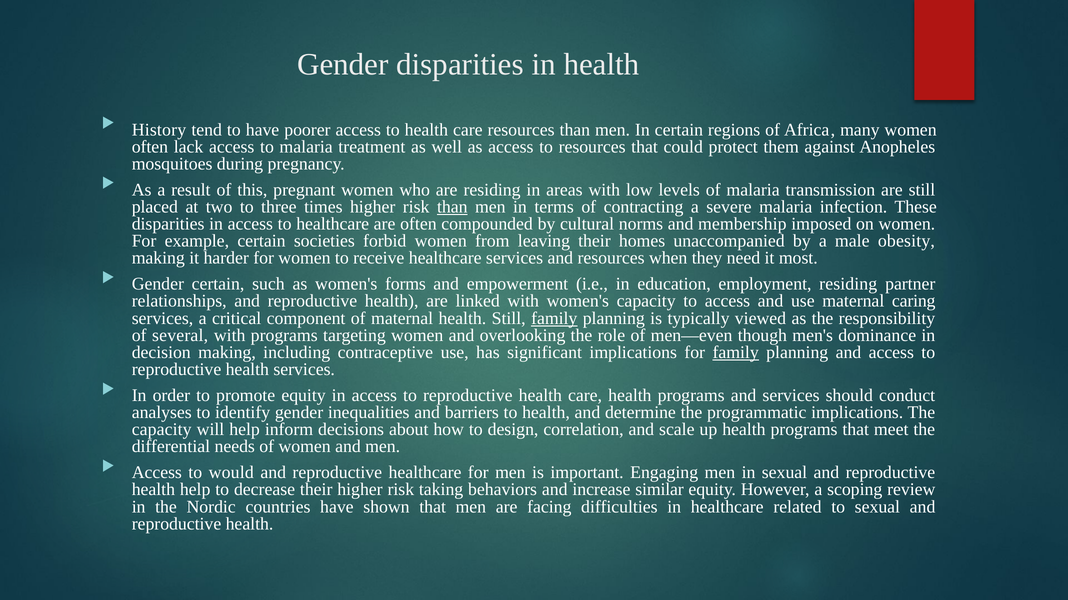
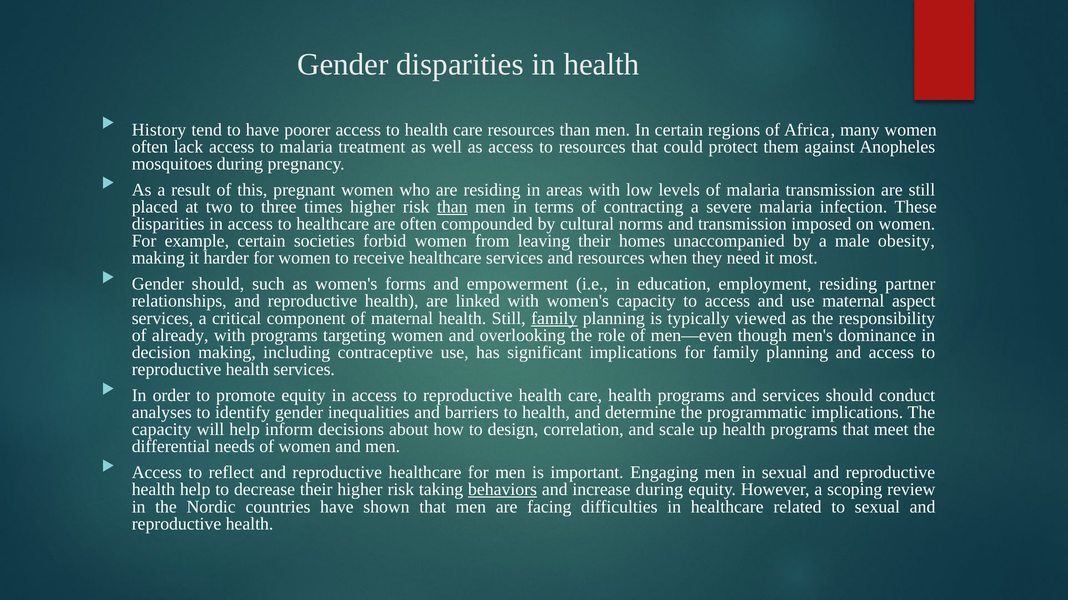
and membership: membership -> transmission
Gender certain: certain -> should
caring: caring -> aspect
several: several -> already
family at (736, 353) underline: present -> none
would: would -> reflect
behaviors underline: none -> present
increase similar: similar -> during
